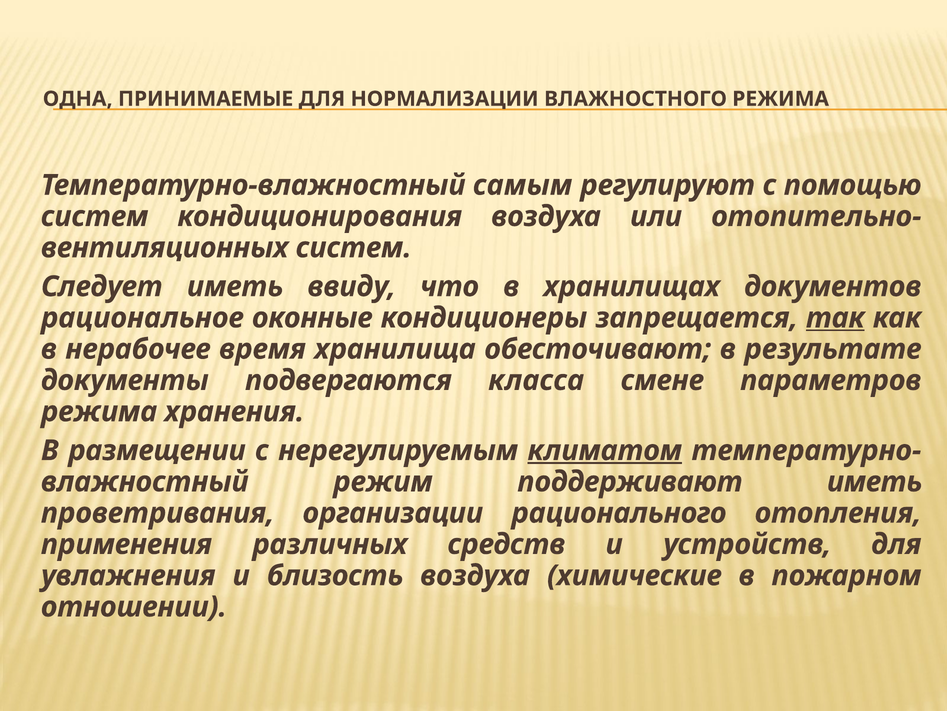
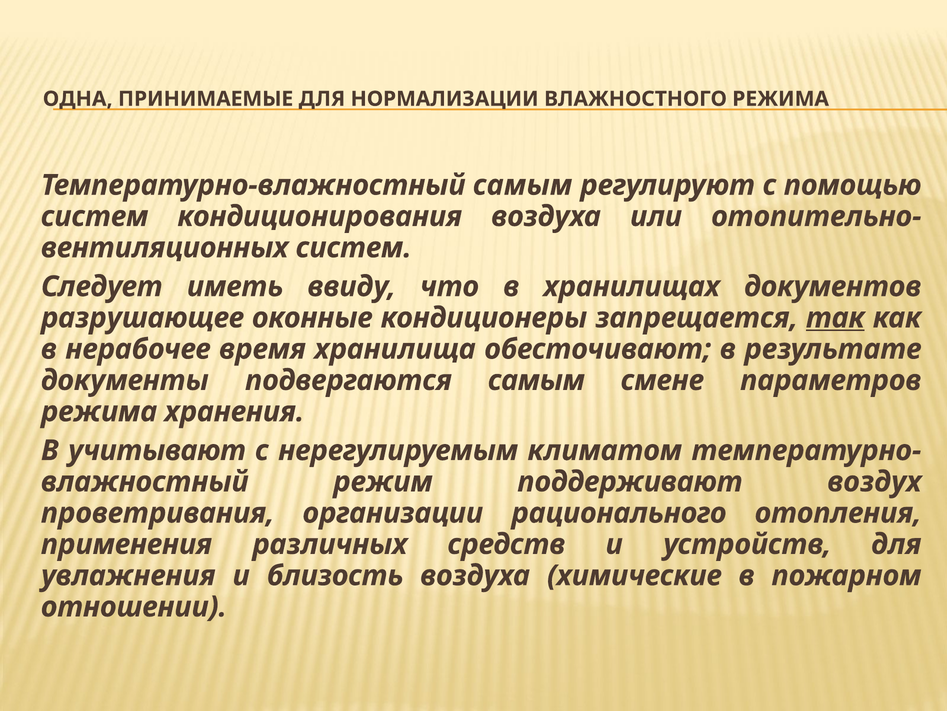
рациональное: рациональное -> разрушающее
подвергаются класса: класса -> самым
размещении: размещении -> учитывают
климатом underline: present -> none
поддерживают иметь: иметь -> воздух
